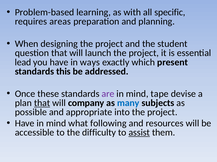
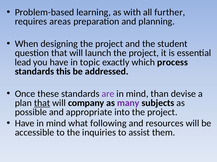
specific: specific -> further
ways: ways -> topic
present: present -> process
tape: tape -> than
many colour: blue -> purple
difficulty: difficulty -> inquiries
assist underline: present -> none
